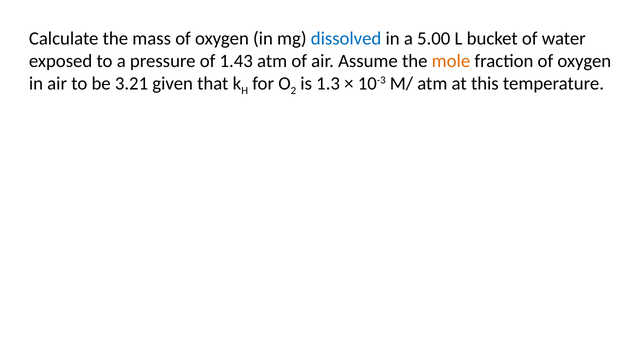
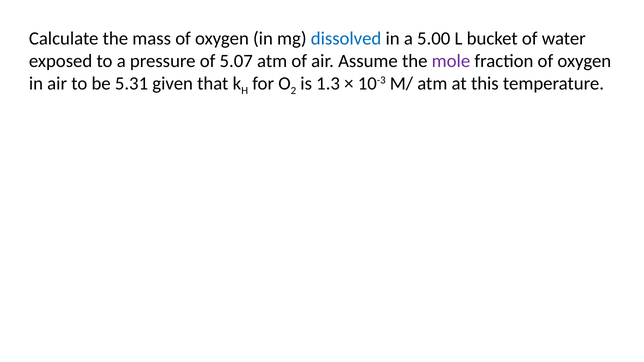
1.43: 1.43 -> 5.07
mole colour: orange -> purple
3.21: 3.21 -> 5.31
